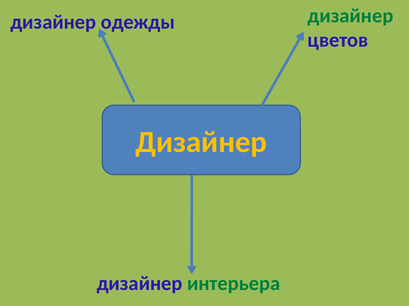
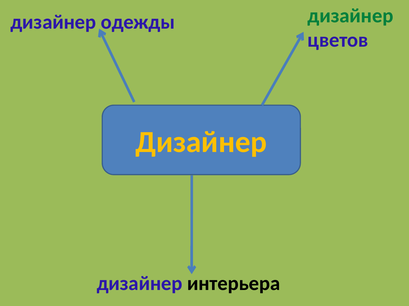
интерьера colour: green -> black
